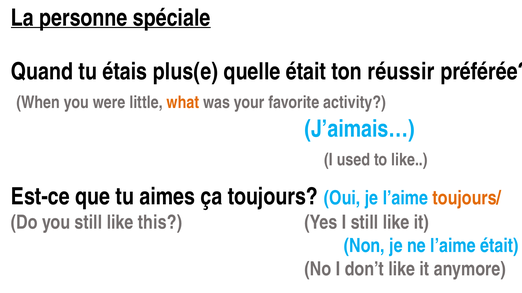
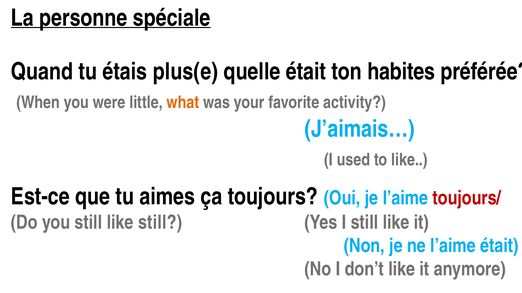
réussir: réussir -> habites
toujours/ colour: orange -> red
like this: this -> still
